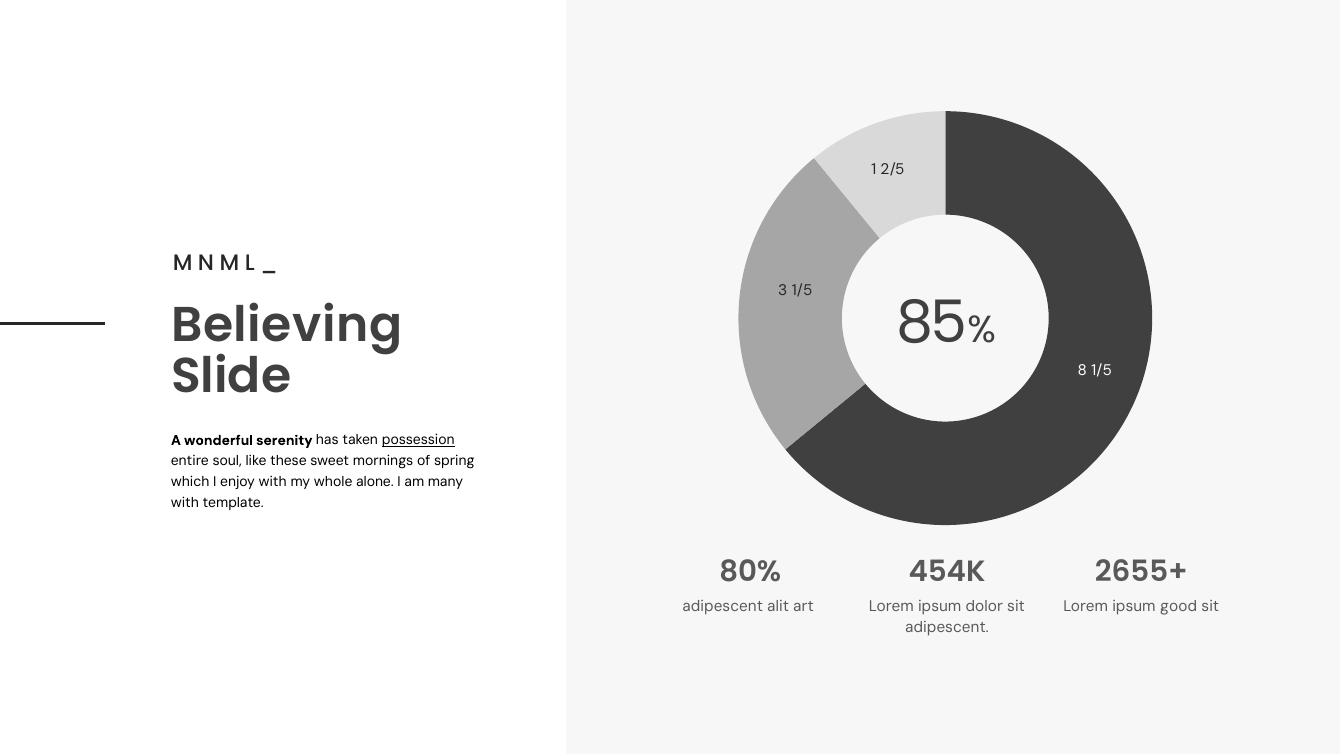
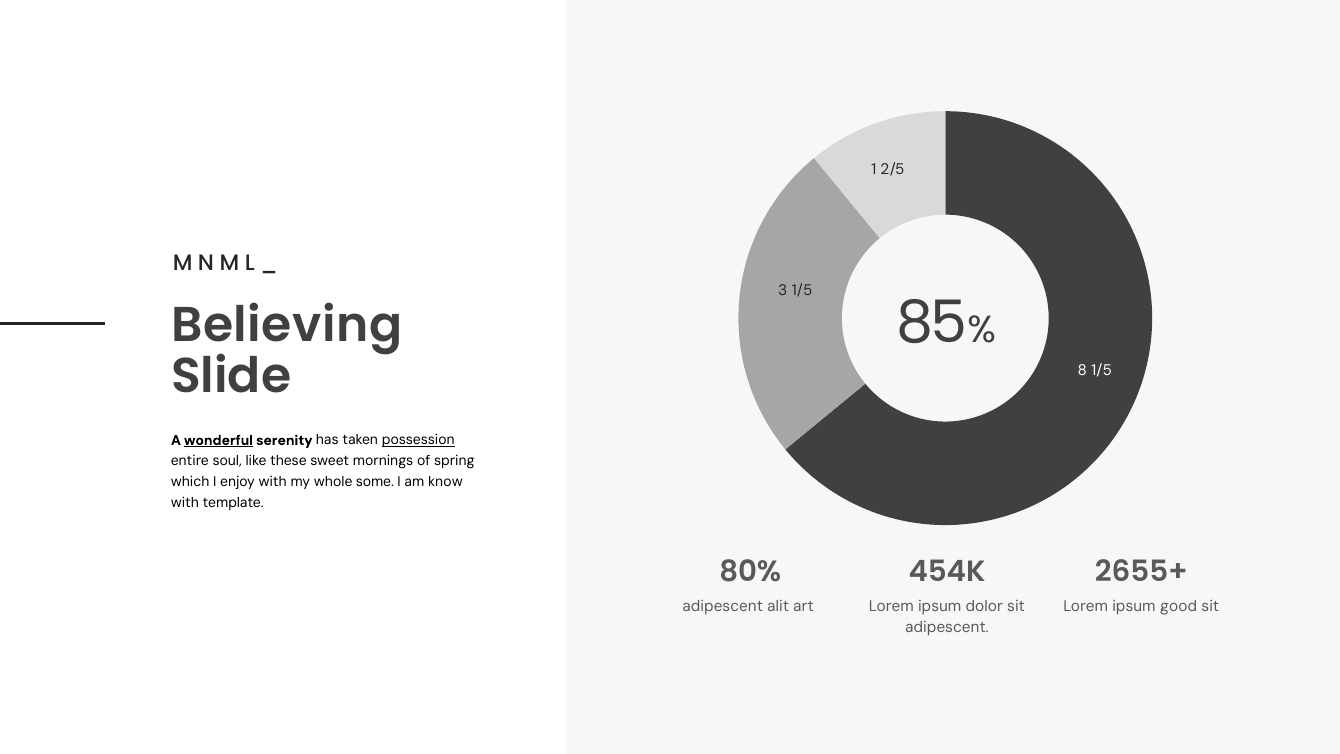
wonderful underline: none -> present
alone: alone -> some
many: many -> know
